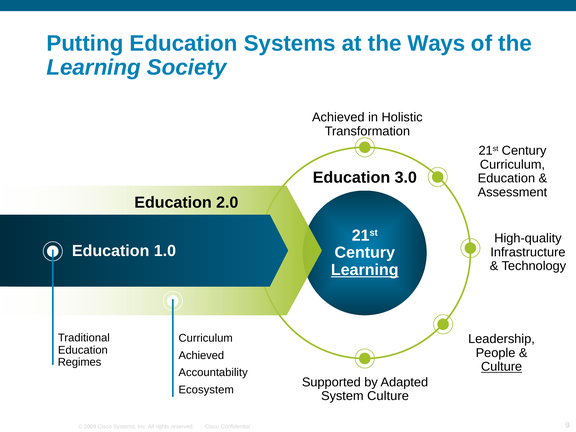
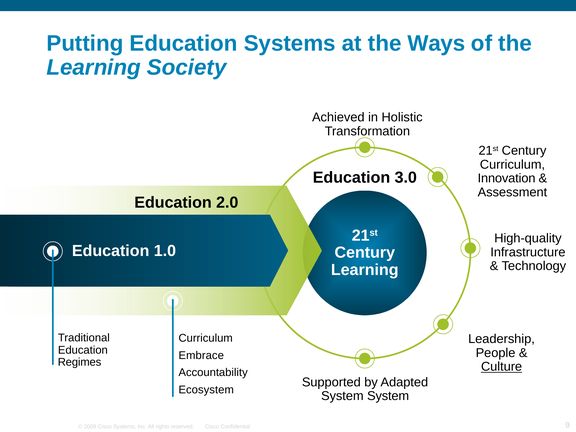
Education at (506, 178): Education -> Innovation
Learning at (365, 270) underline: present -> none
Achieved at (201, 355): Achieved -> Embrace
System Culture: Culture -> System
